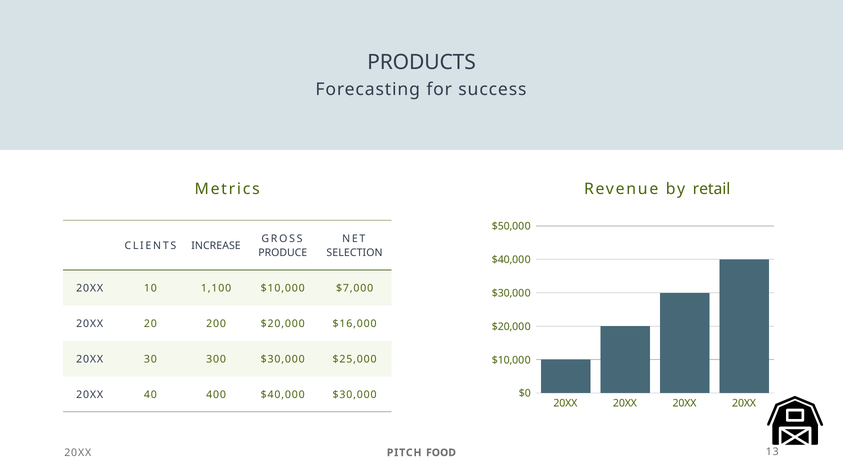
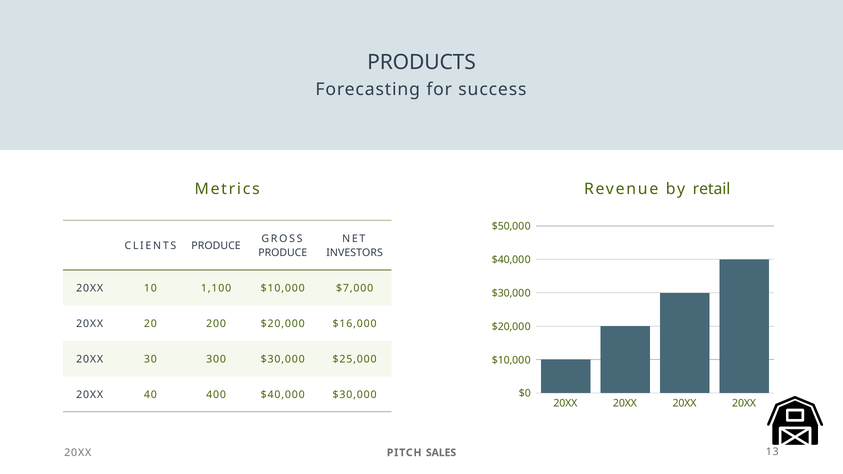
CLIENTS INCREASE: INCREASE -> PRODUCE
SELECTION: SELECTION -> INVESTORS
FOOD: FOOD -> SALES
